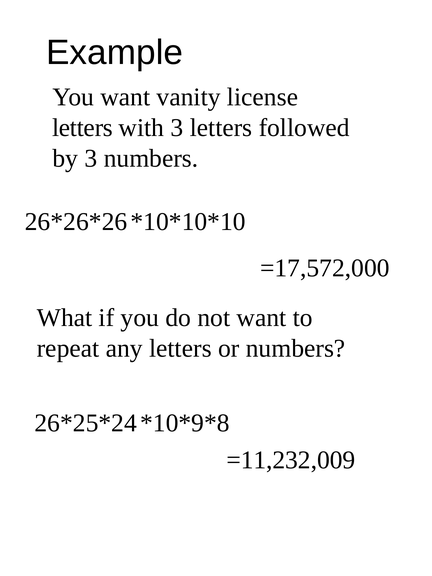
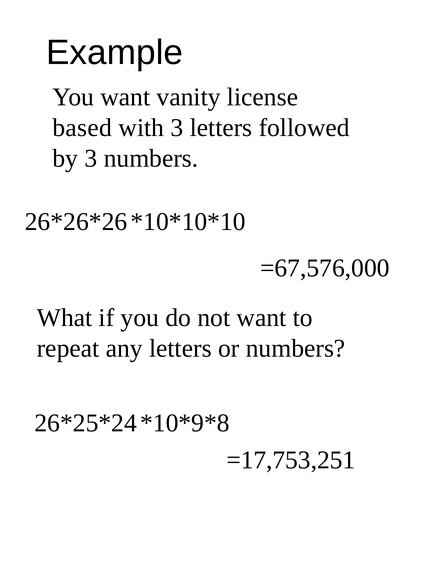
letters at (82, 128): letters -> based
=17,572,000: =17,572,000 -> =67,576,000
=11,232,009: =11,232,009 -> =17,753,251
